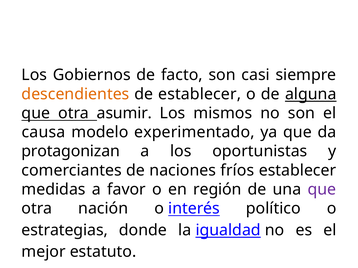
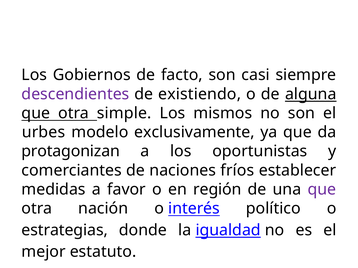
descendientes colour: orange -> purple
de establecer: establecer -> existiendo
asumir: asumir -> simple
causa: causa -> urbes
experimentado: experimentado -> exclusivamente
